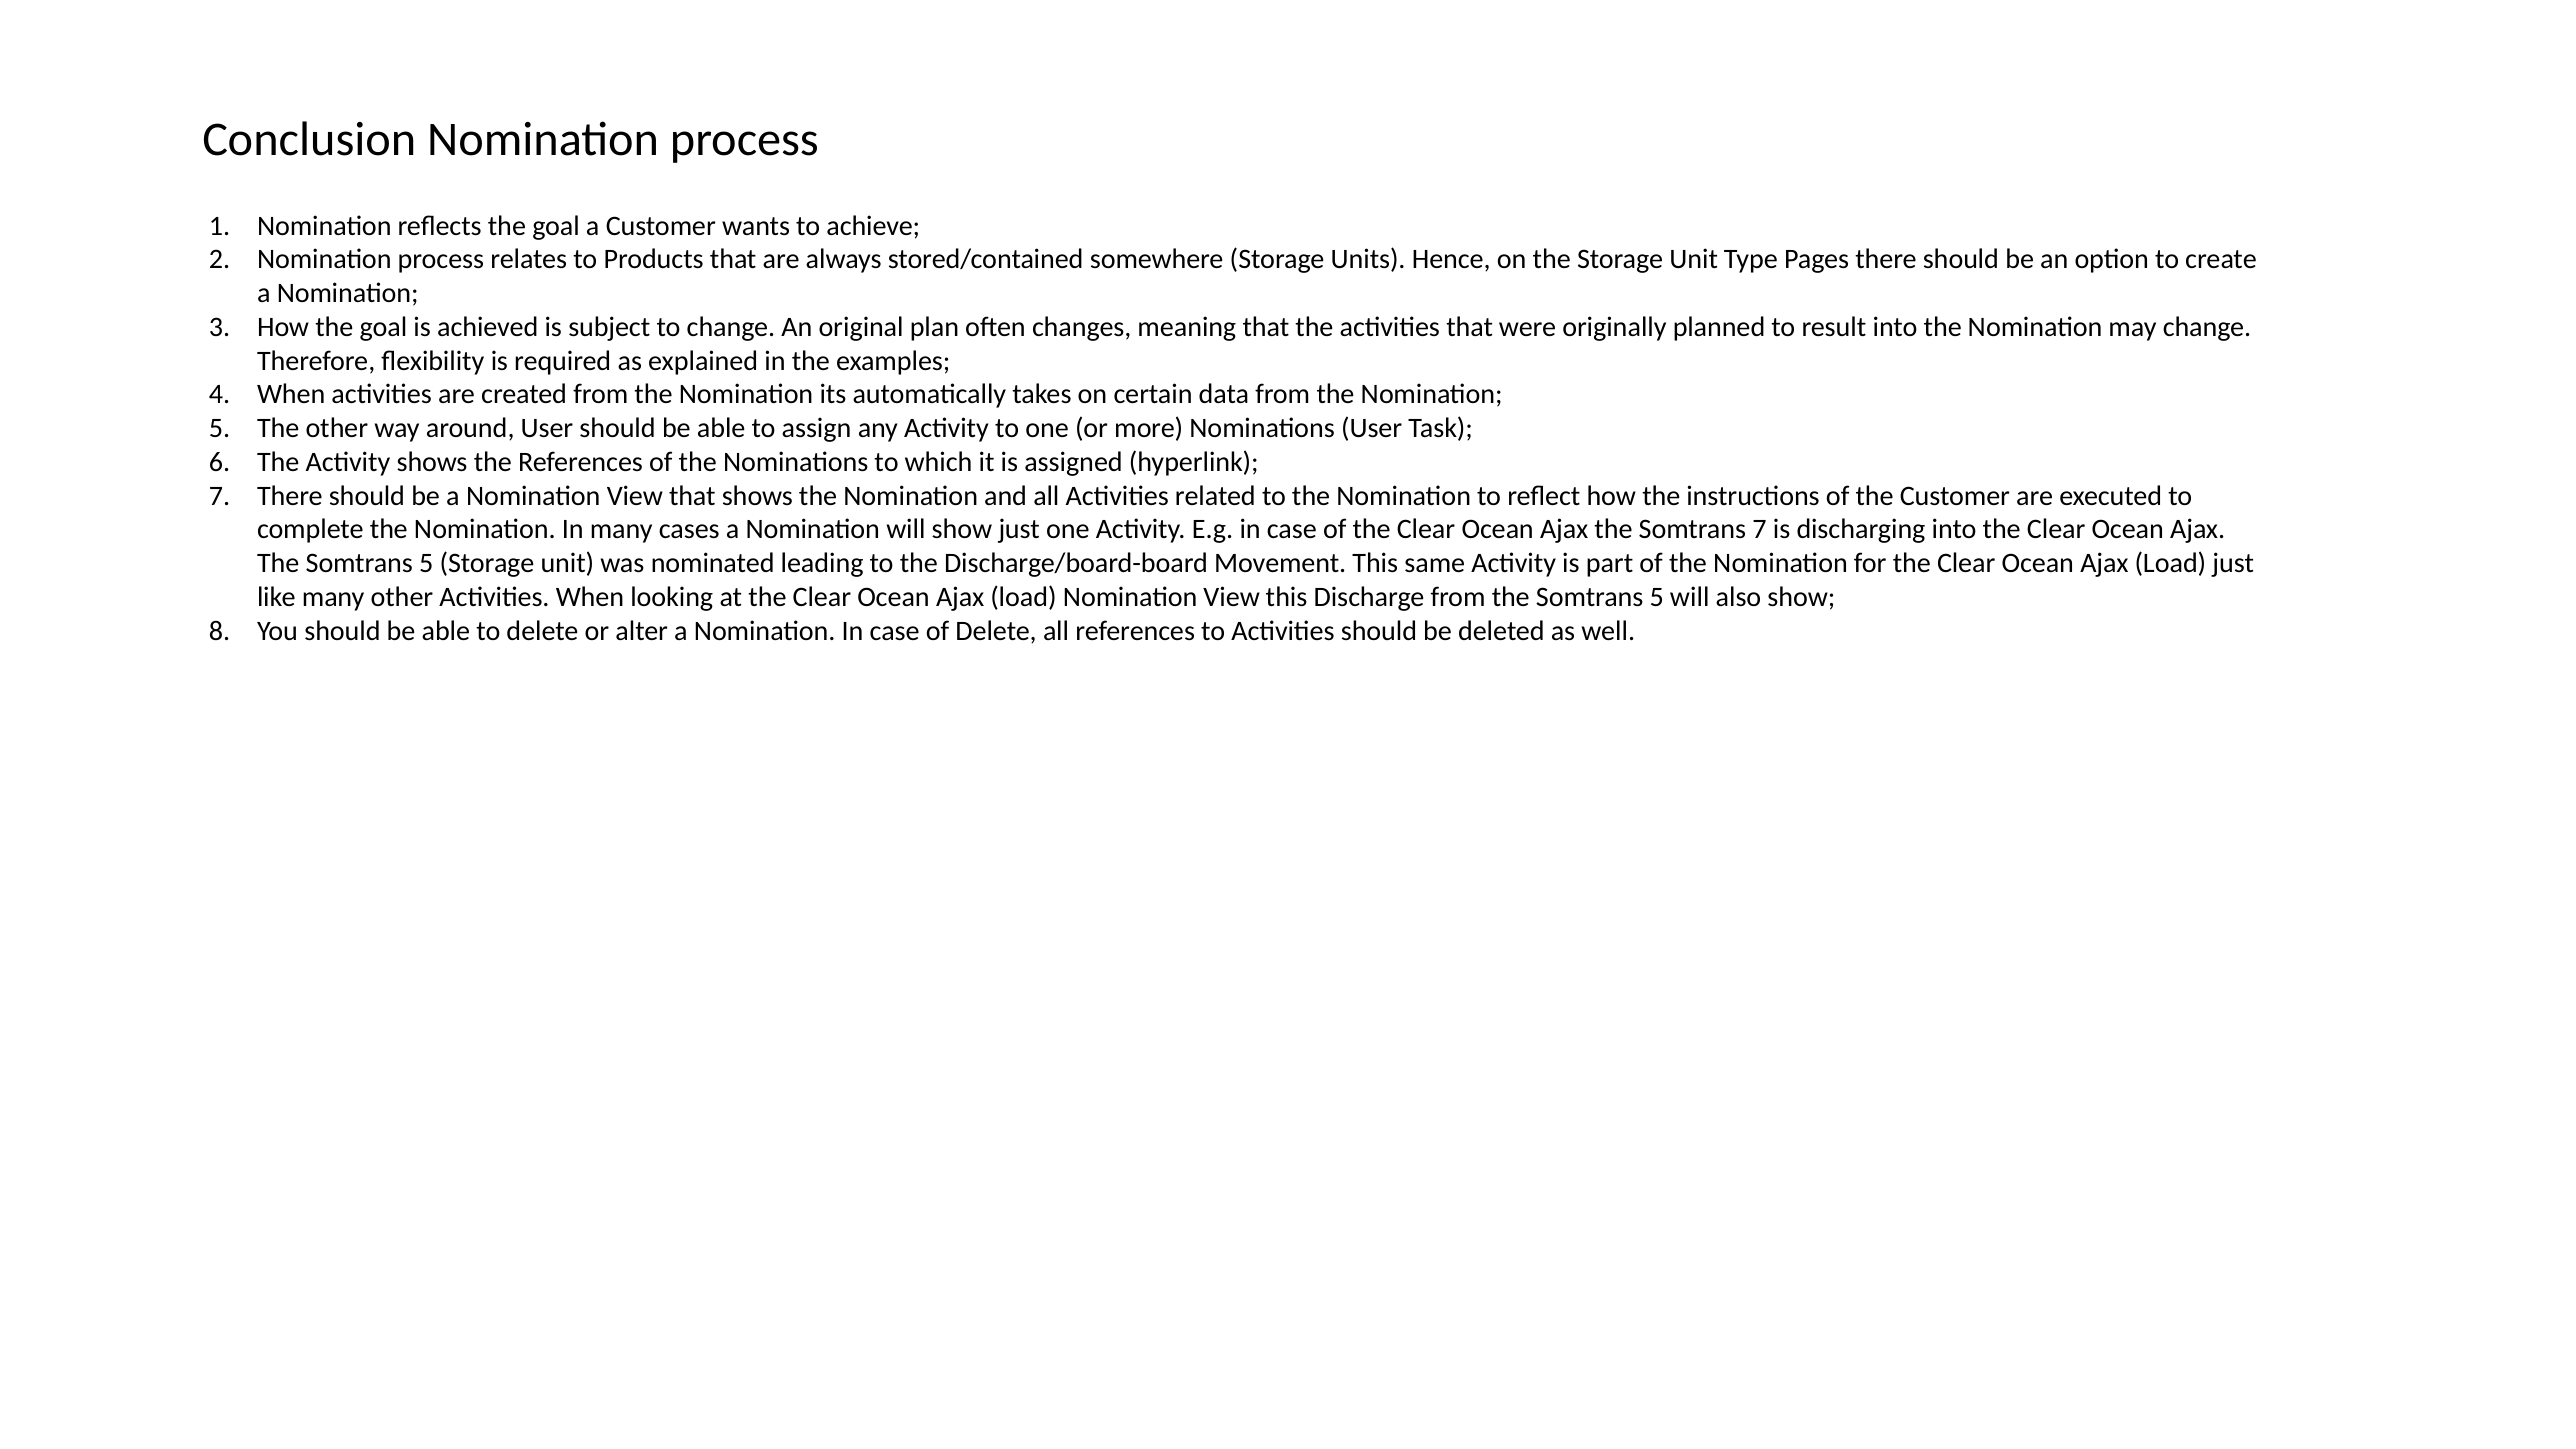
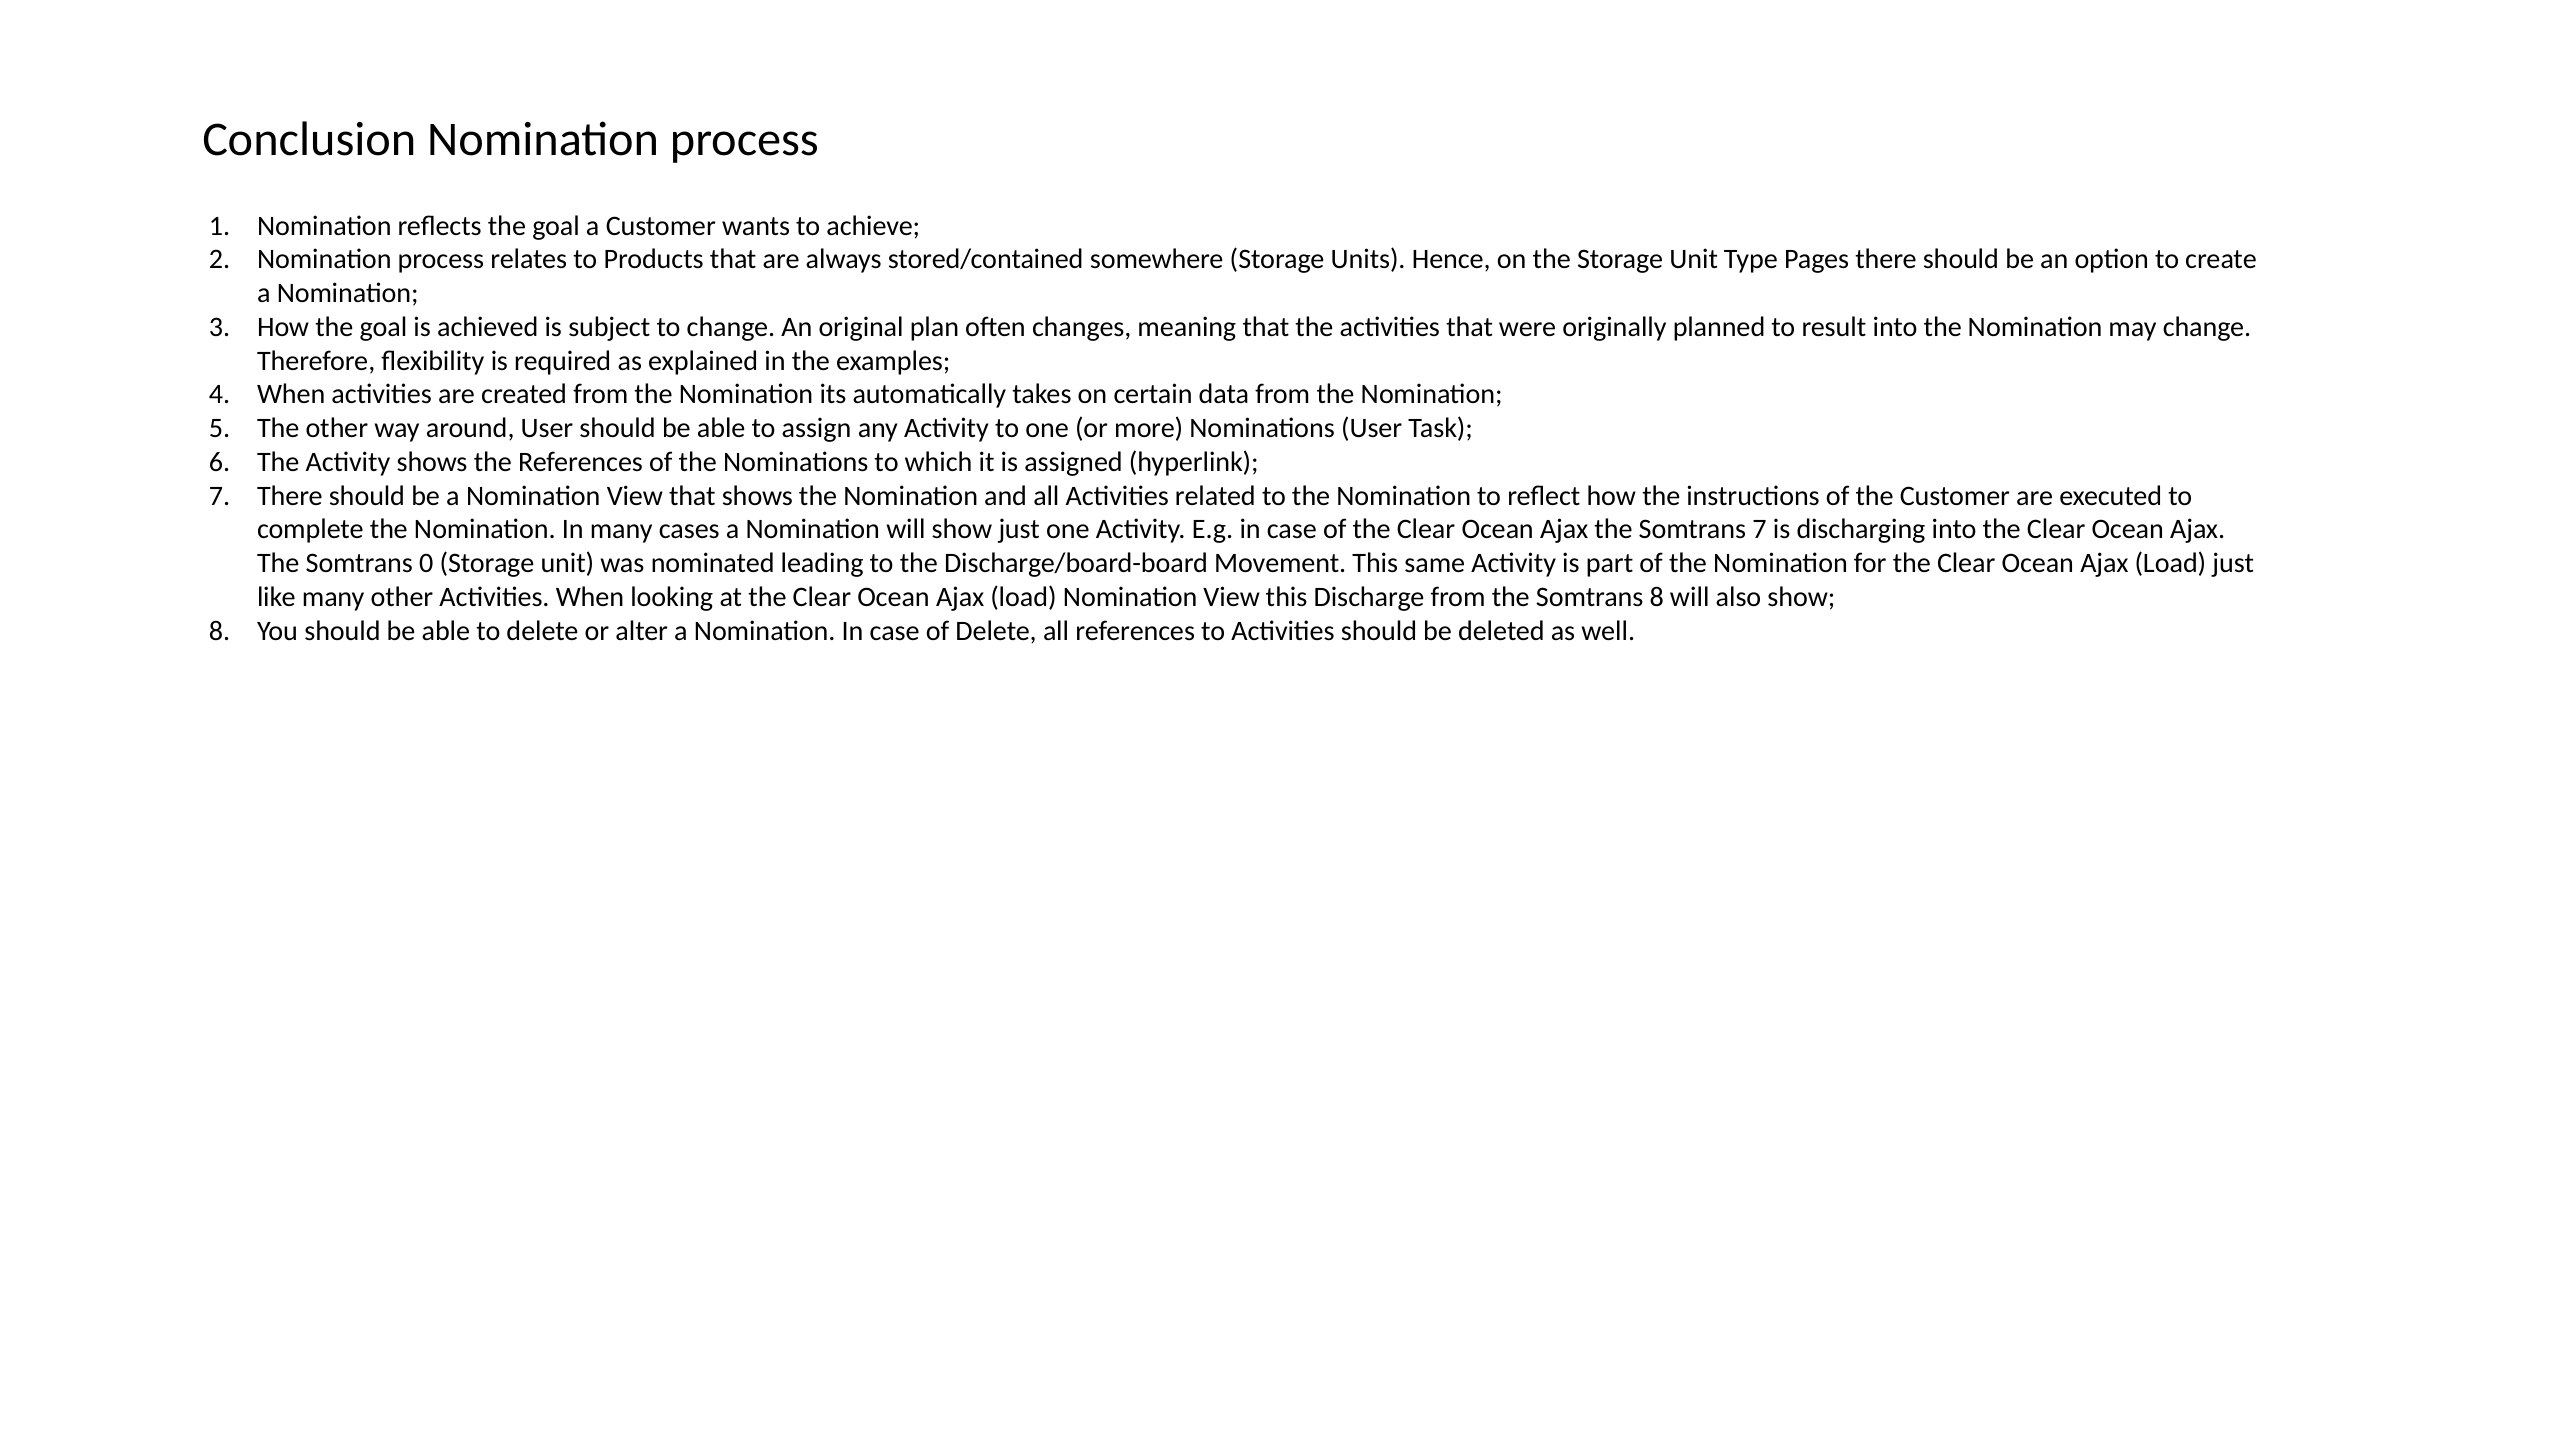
5 at (426, 563): 5 -> 0
from the Somtrans 5: 5 -> 8
